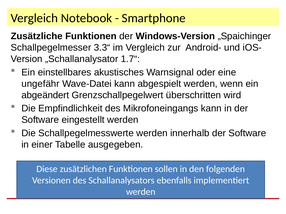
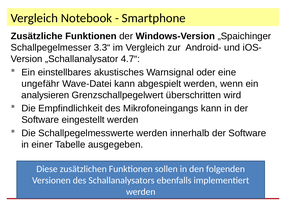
1.7“: 1.7“ -> 4.7“
abgeändert: abgeändert -> analysieren
